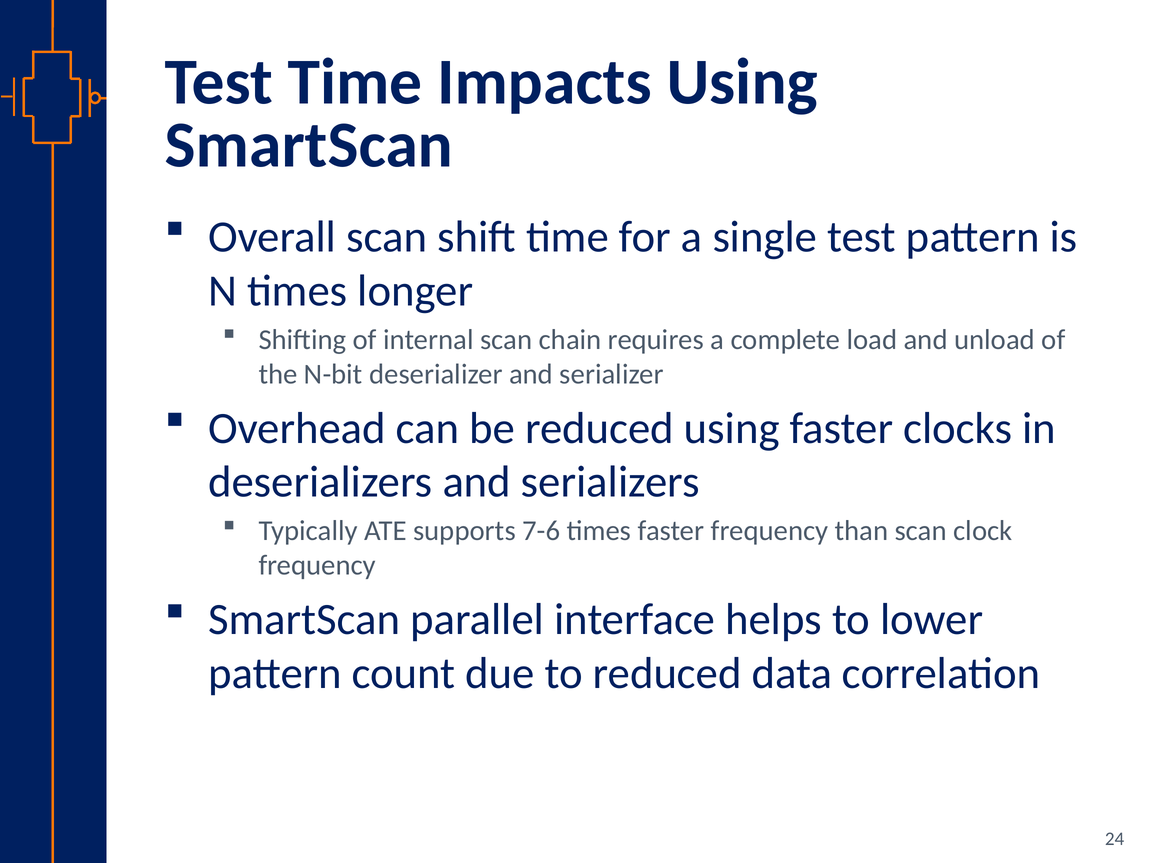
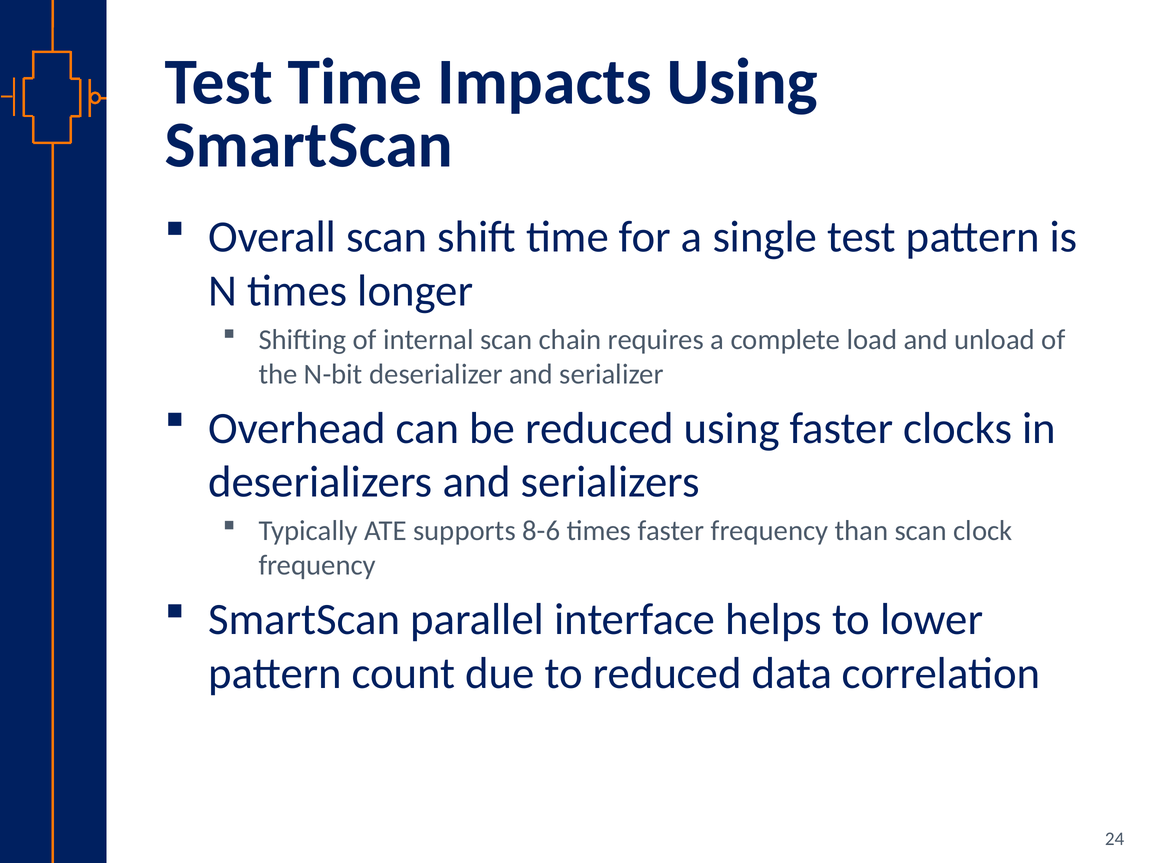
7-6: 7-6 -> 8-6
